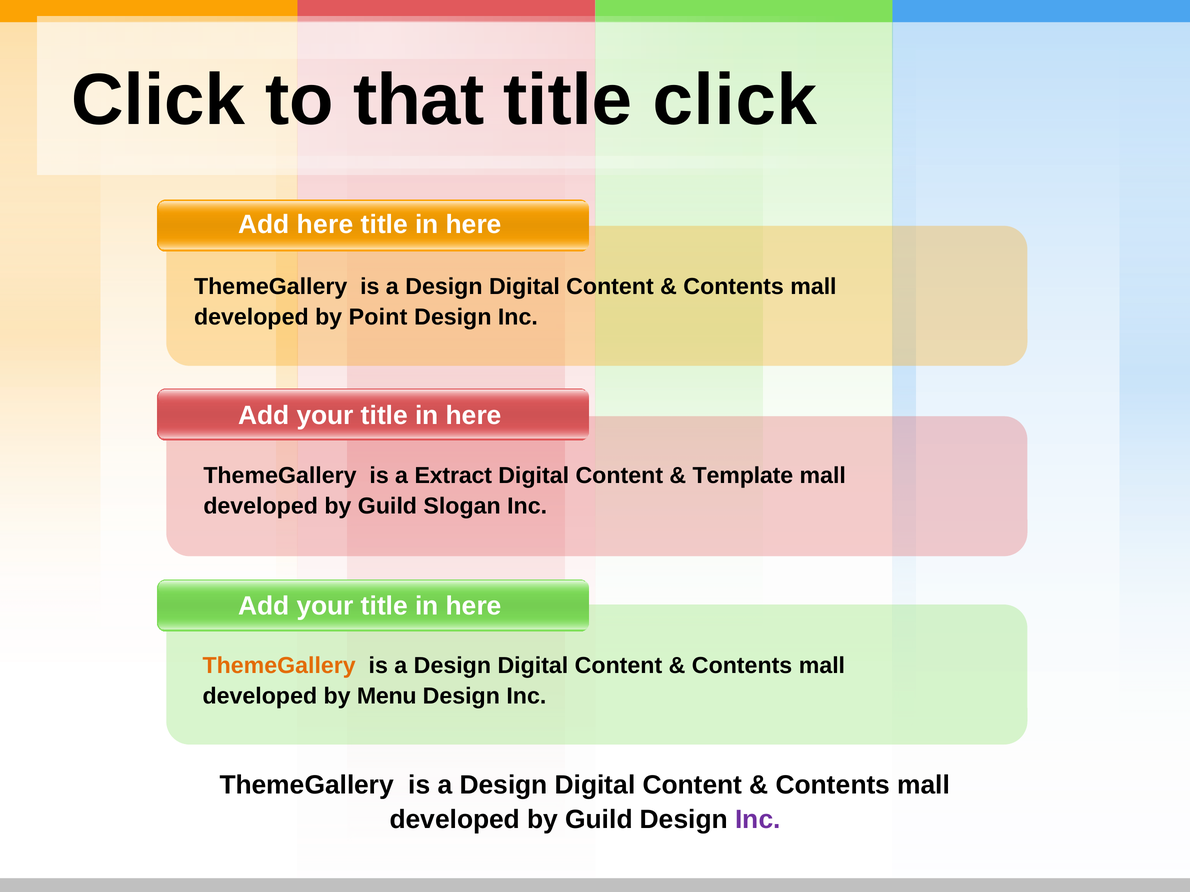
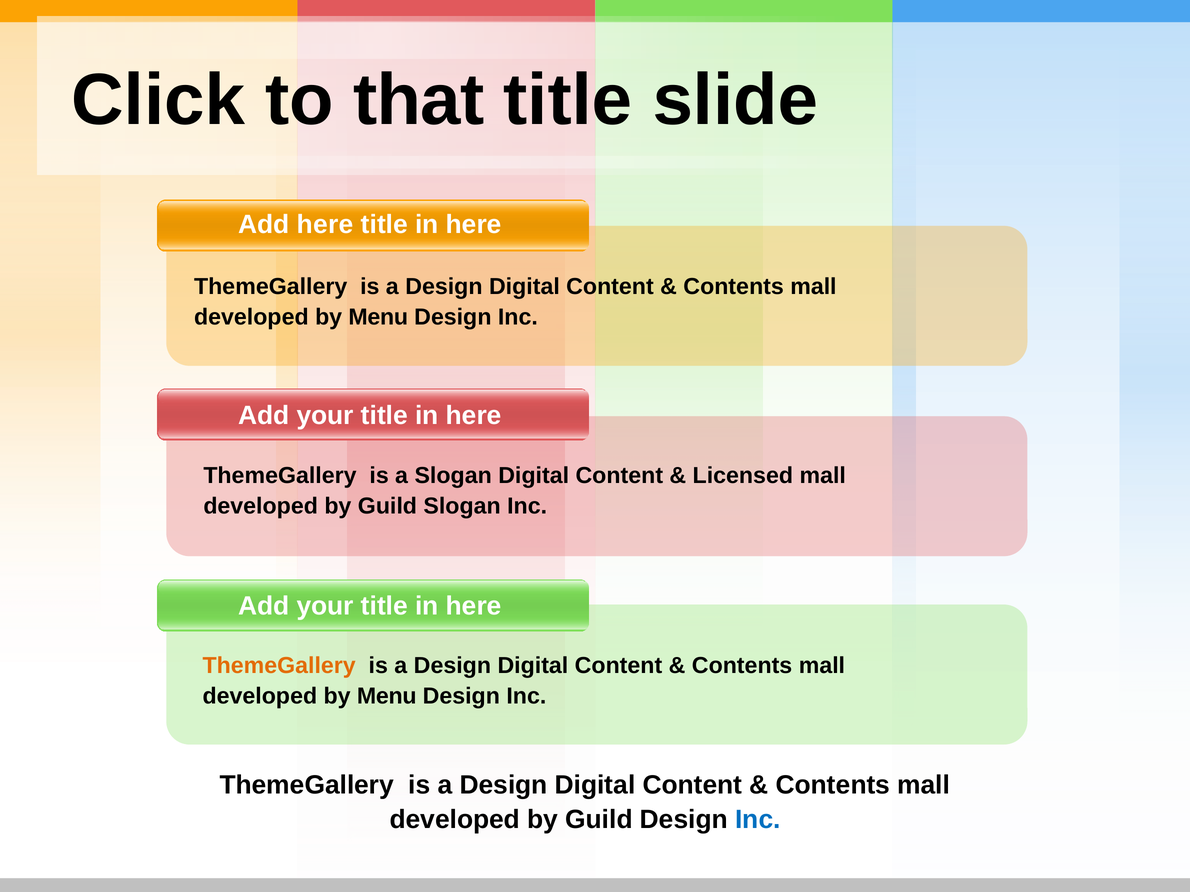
title click: click -> slide
Point at (378, 317): Point -> Menu
a Extract: Extract -> Slogan
Template: Template -> Licensed
Inc at (758, 820) colour: purple -> blue
